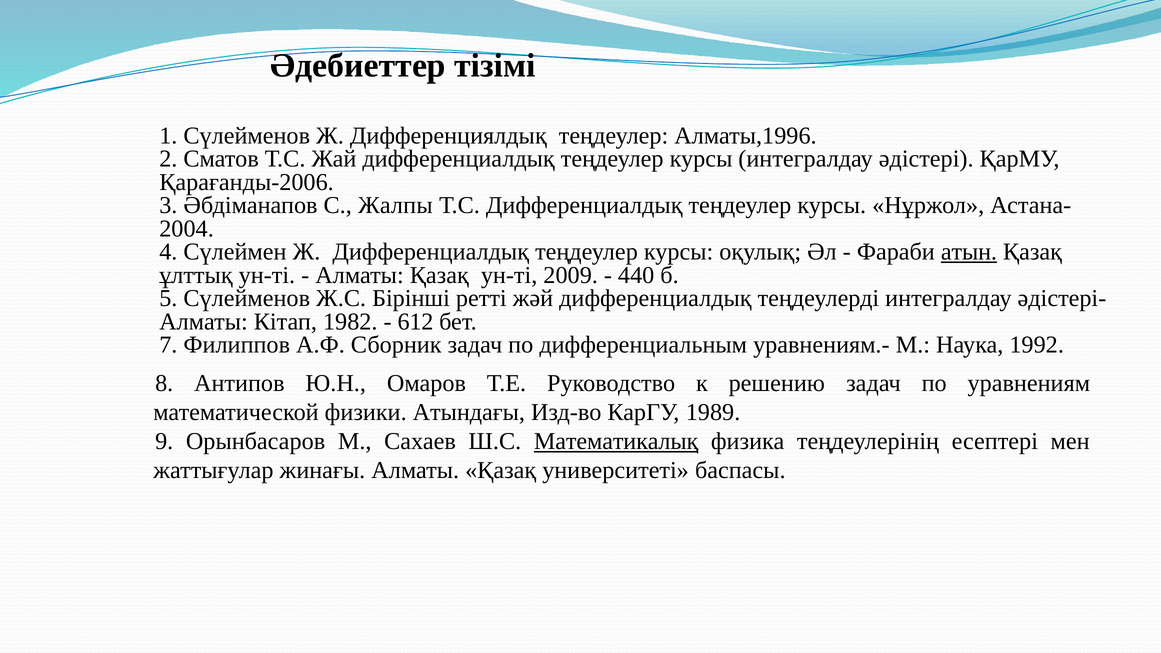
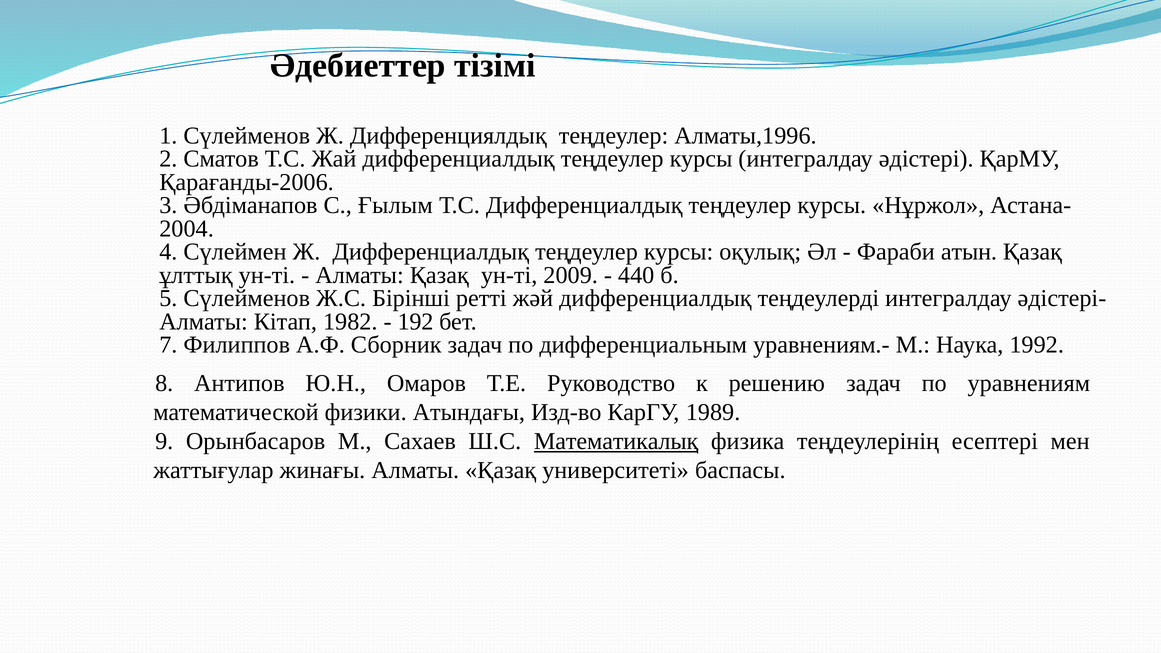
Жалпы: Жалпы -> Ғылым
атын underline: present -> none
612: 612 -> 192
